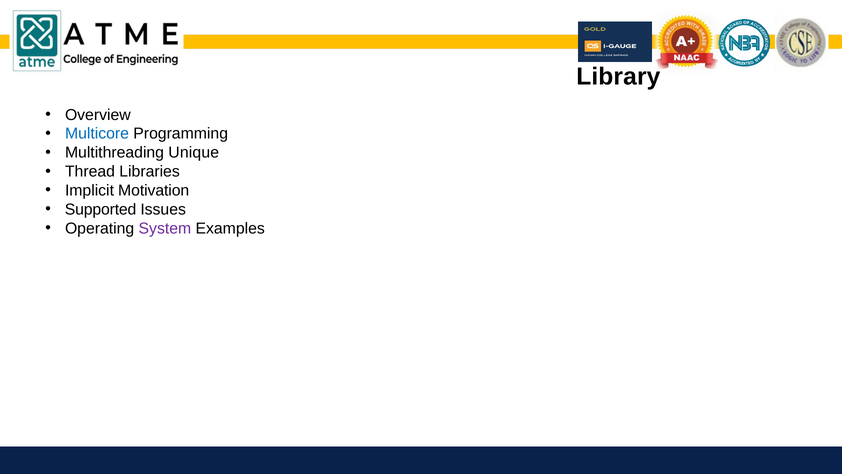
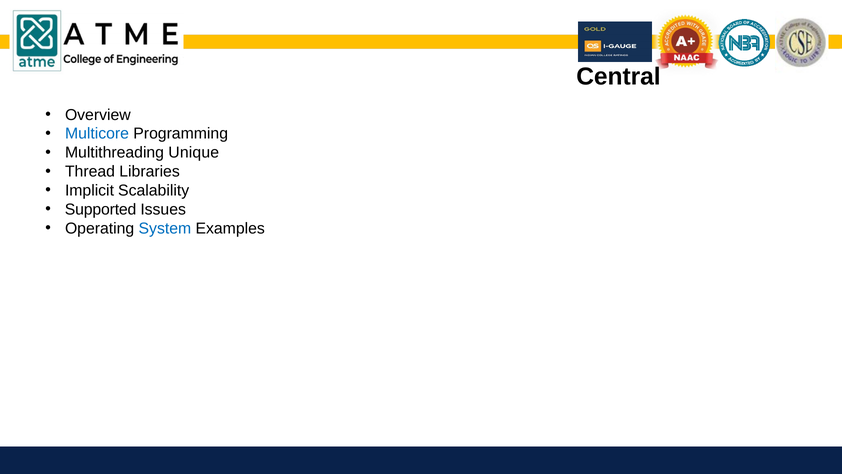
Library: Library -> Central
Motivation: Motivation -> Scalability
System colour: purple -> blue
